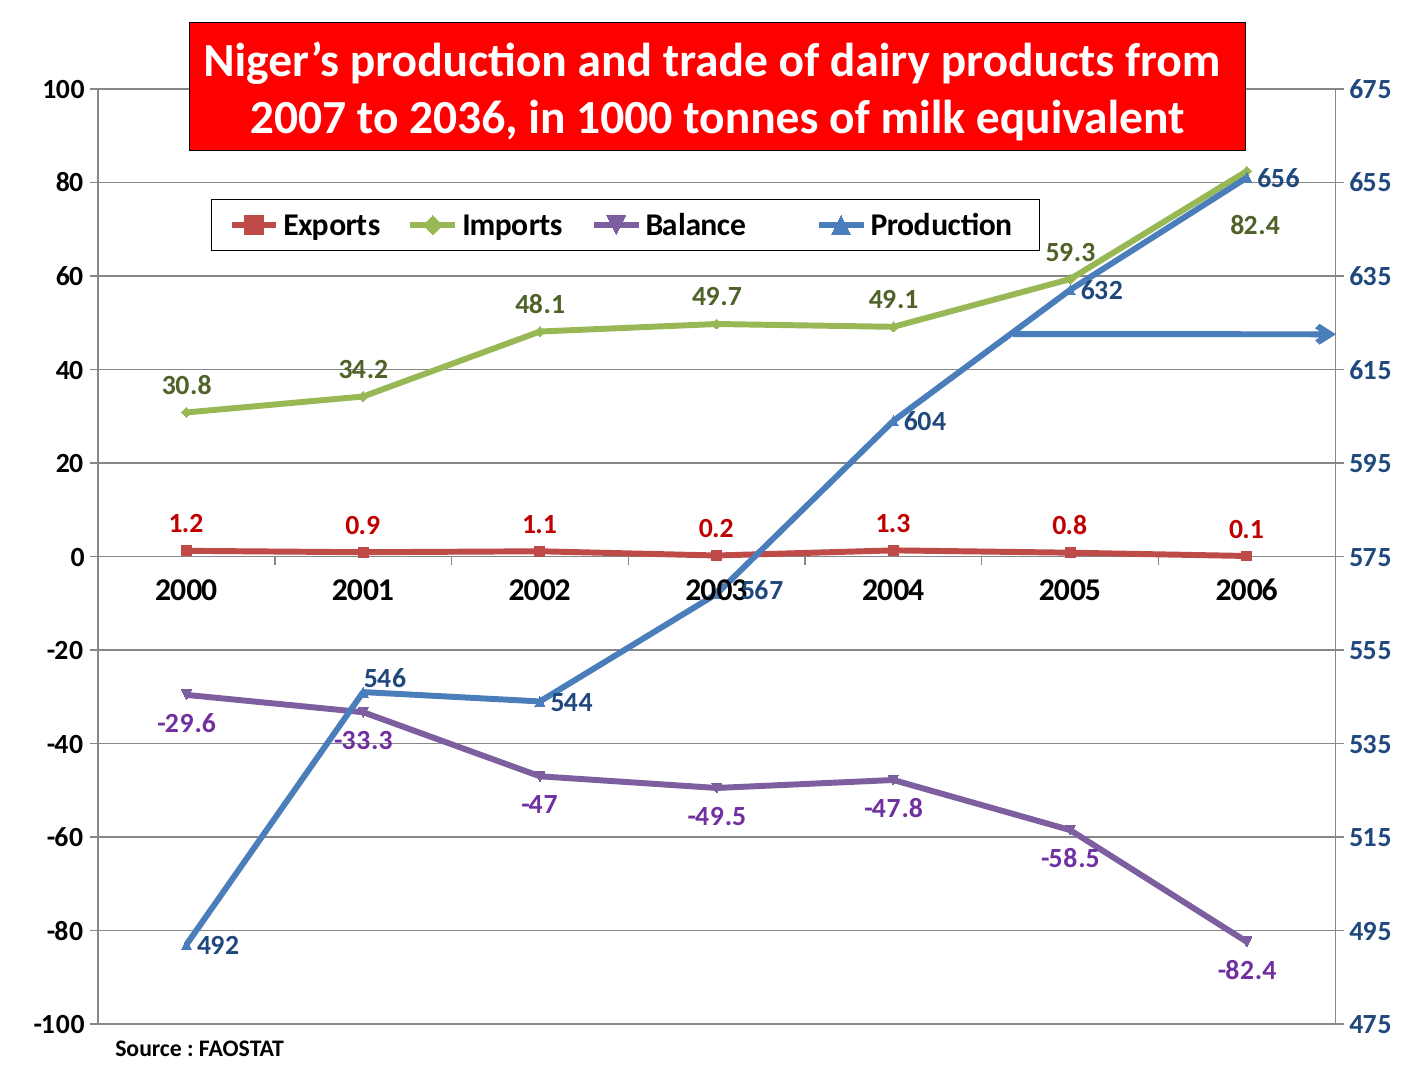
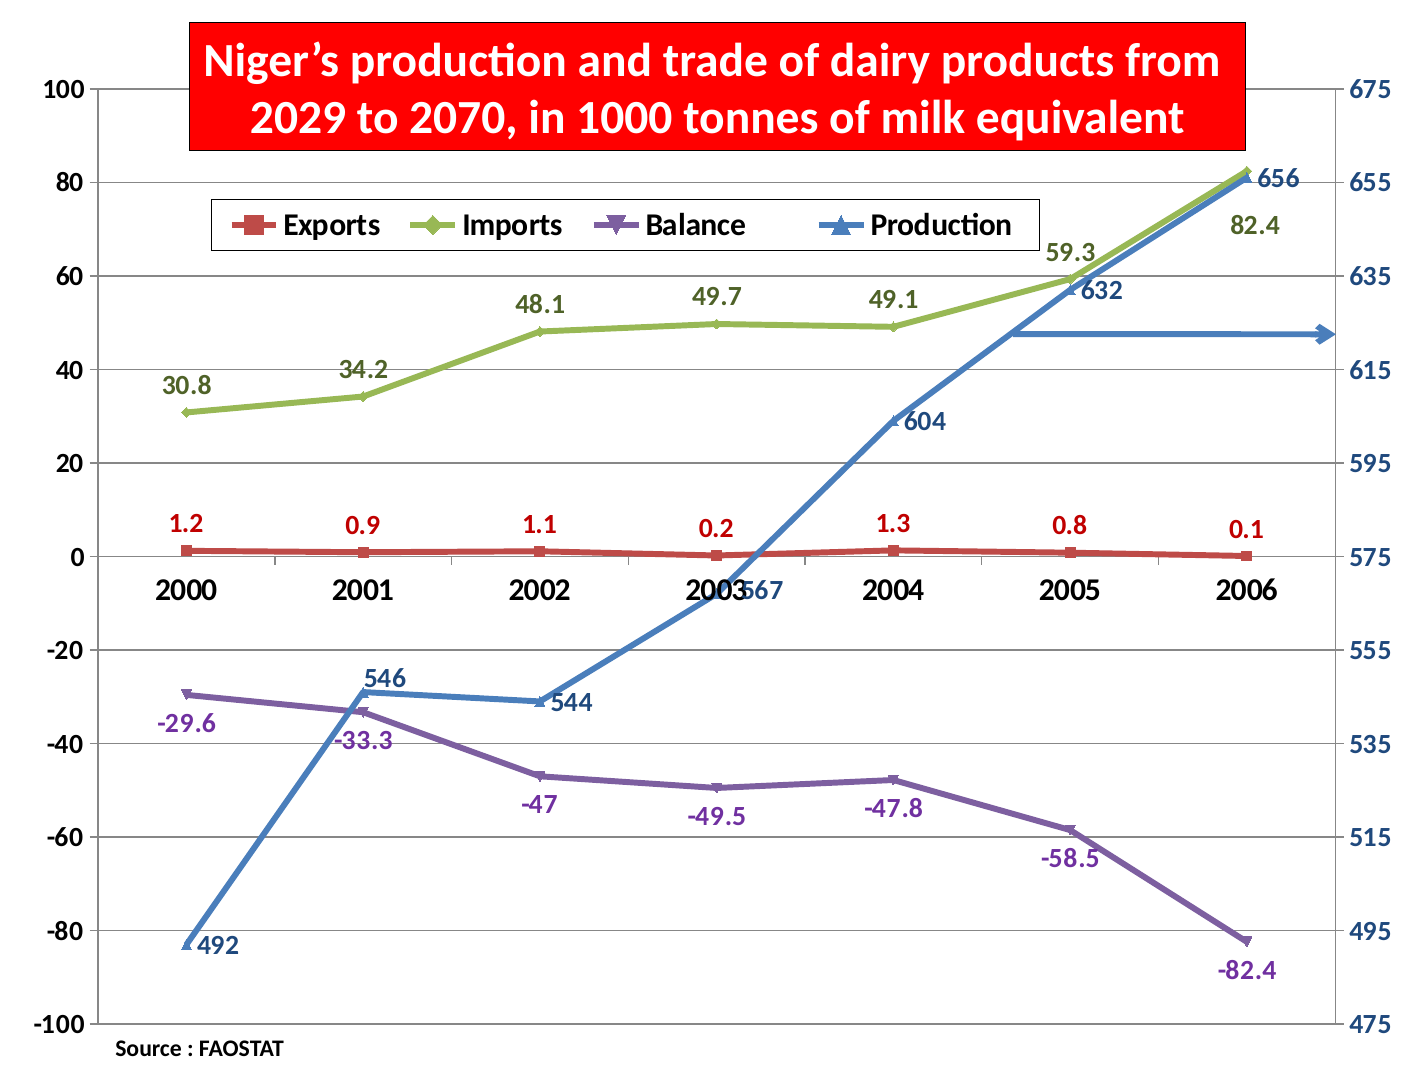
2007: 2007 -> 2029
2036: 2036 -> 2070
